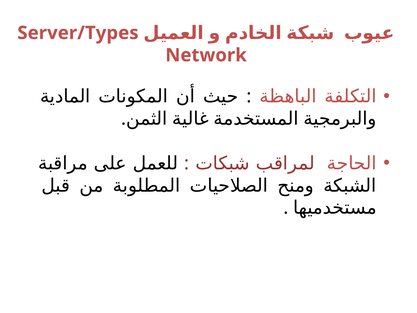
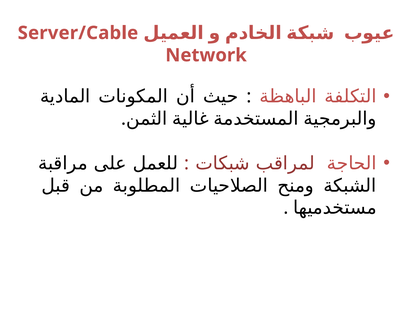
Server/Types: Server/Types -> Server/Cable
